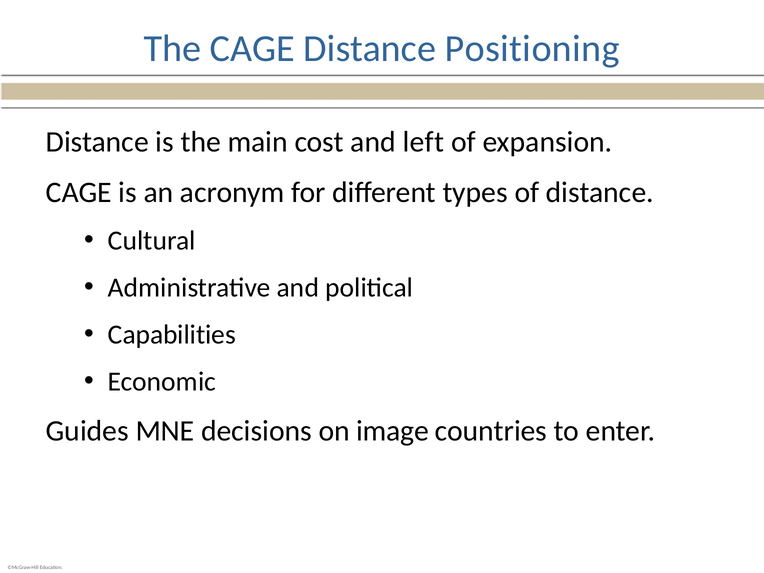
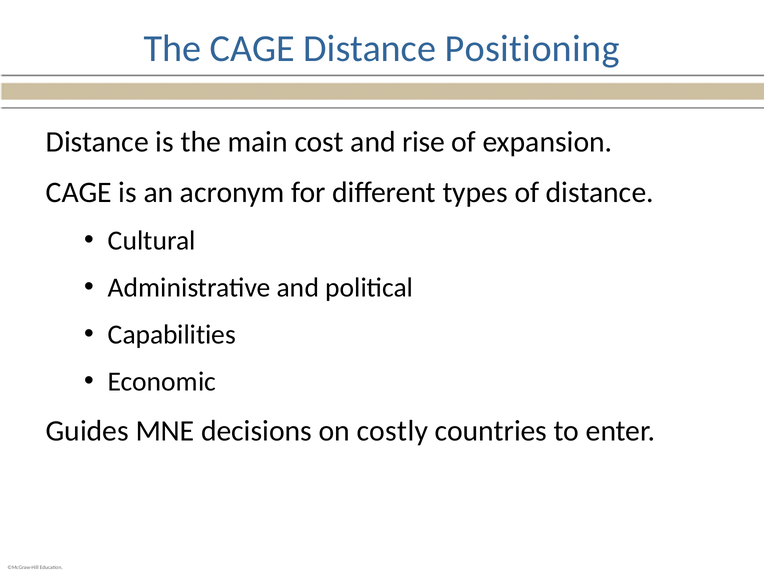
left: left -> rise
image: image -> costly
